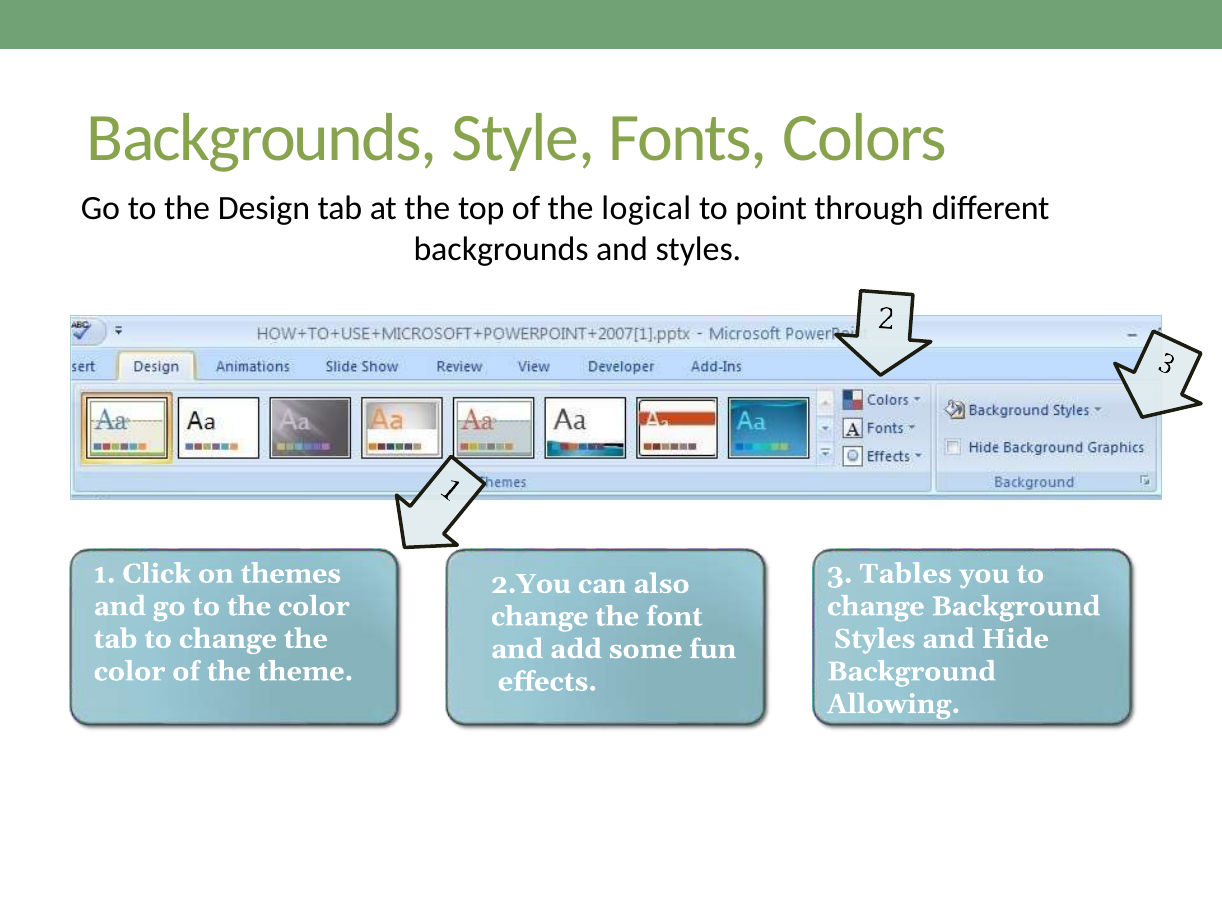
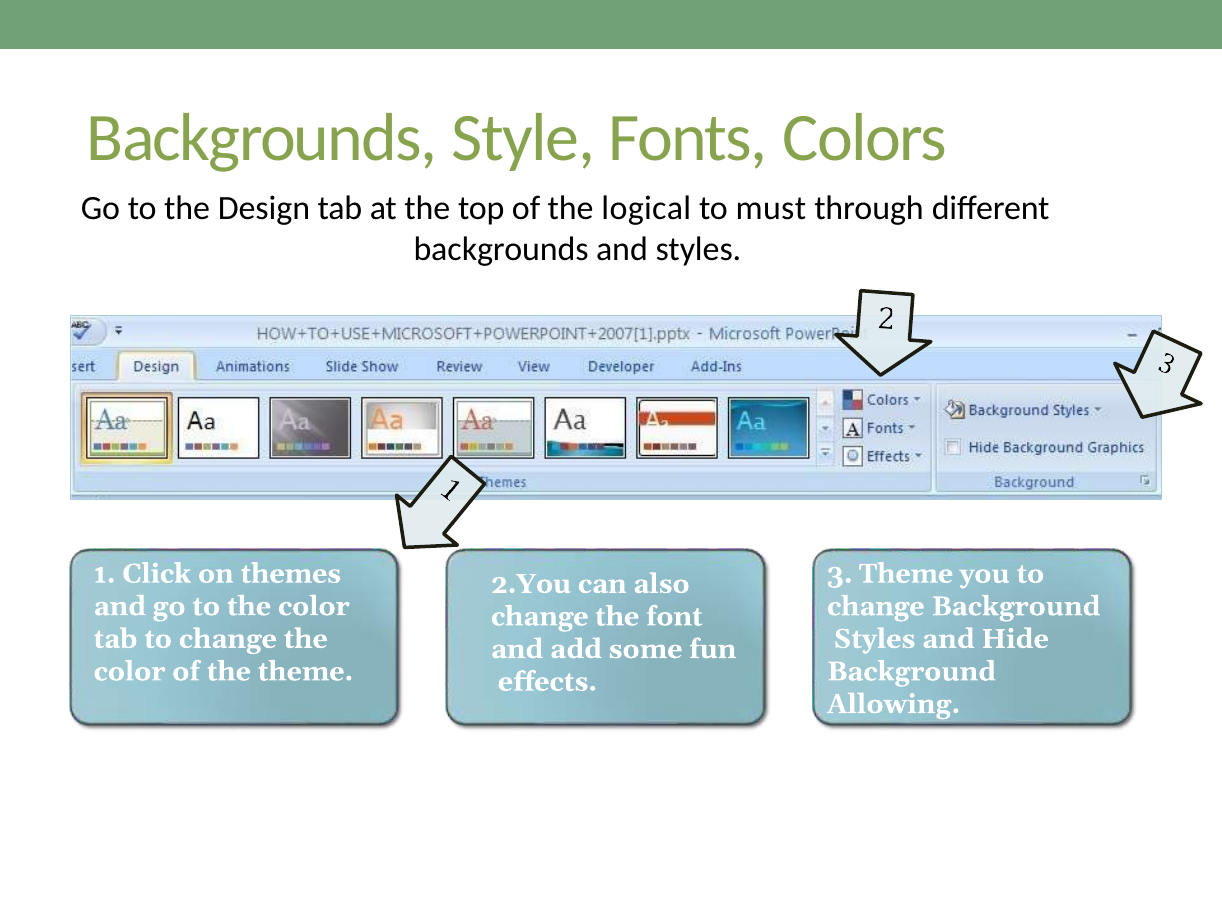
point: point -> must
3 Tables: Tables -> Theme
